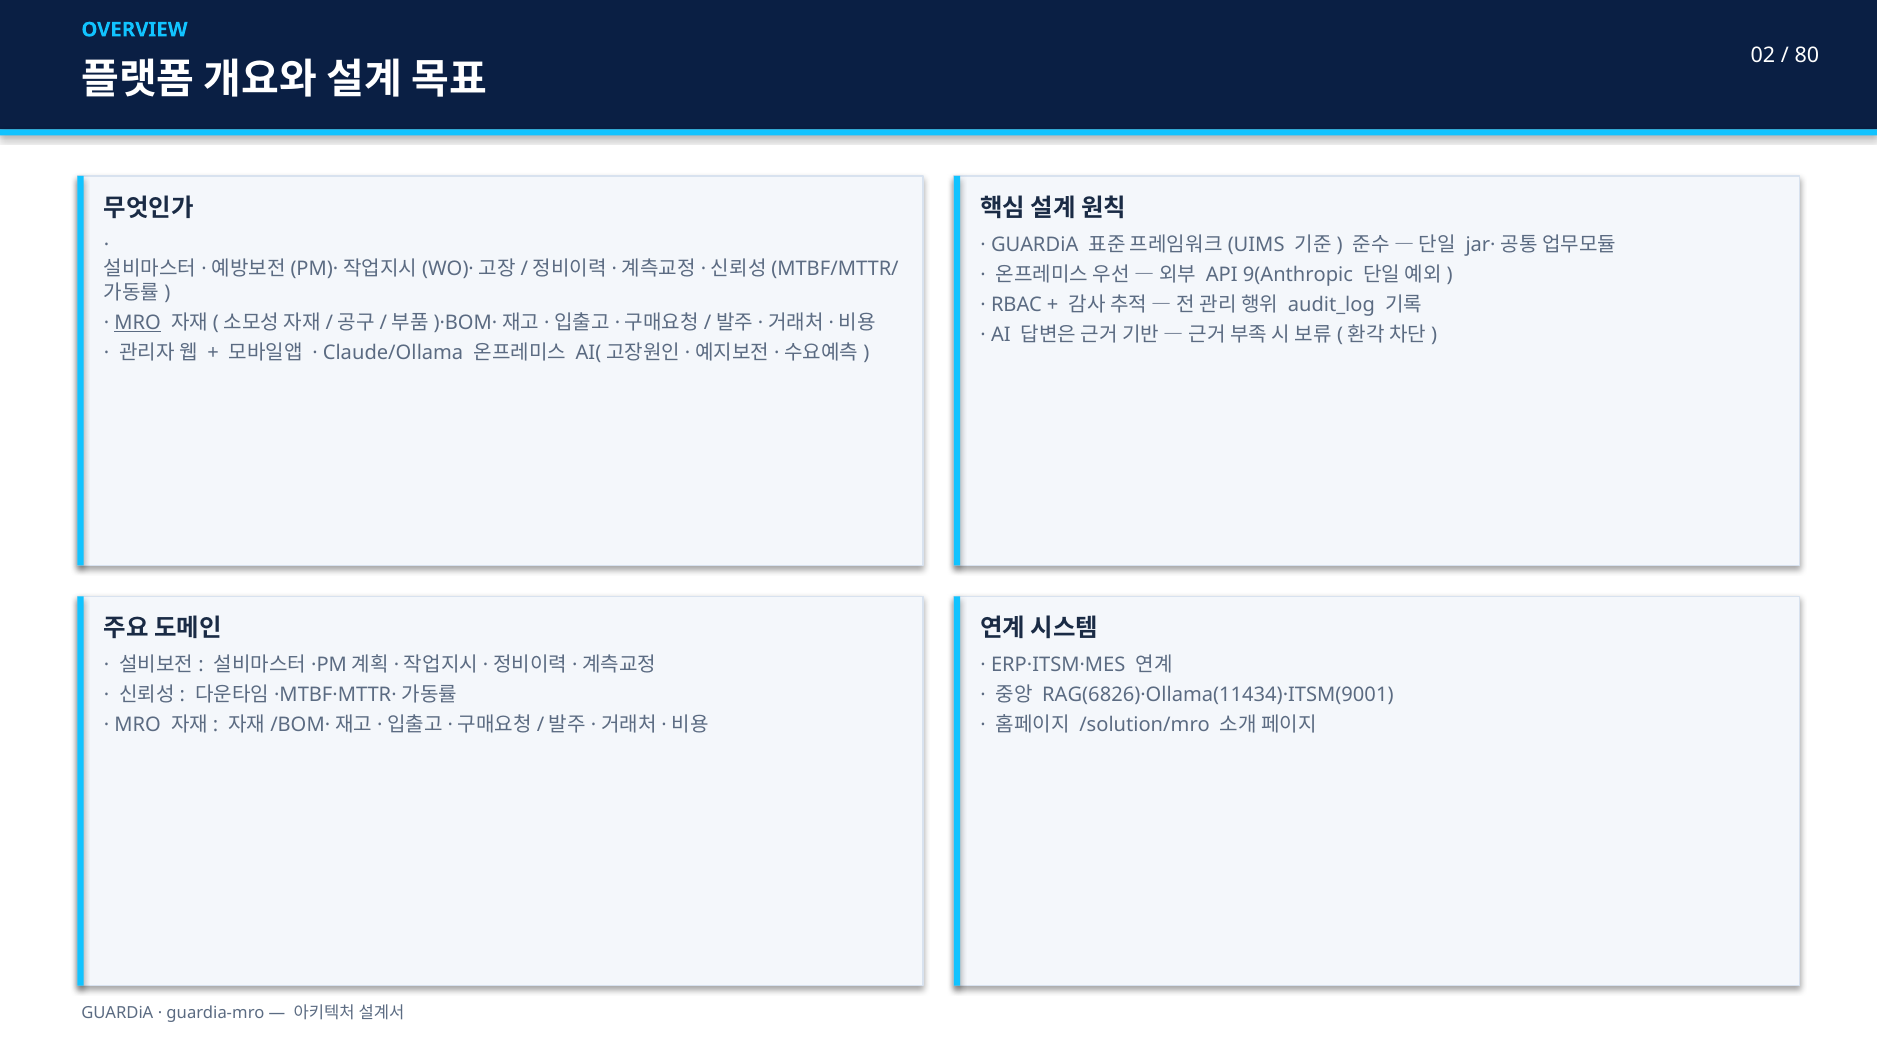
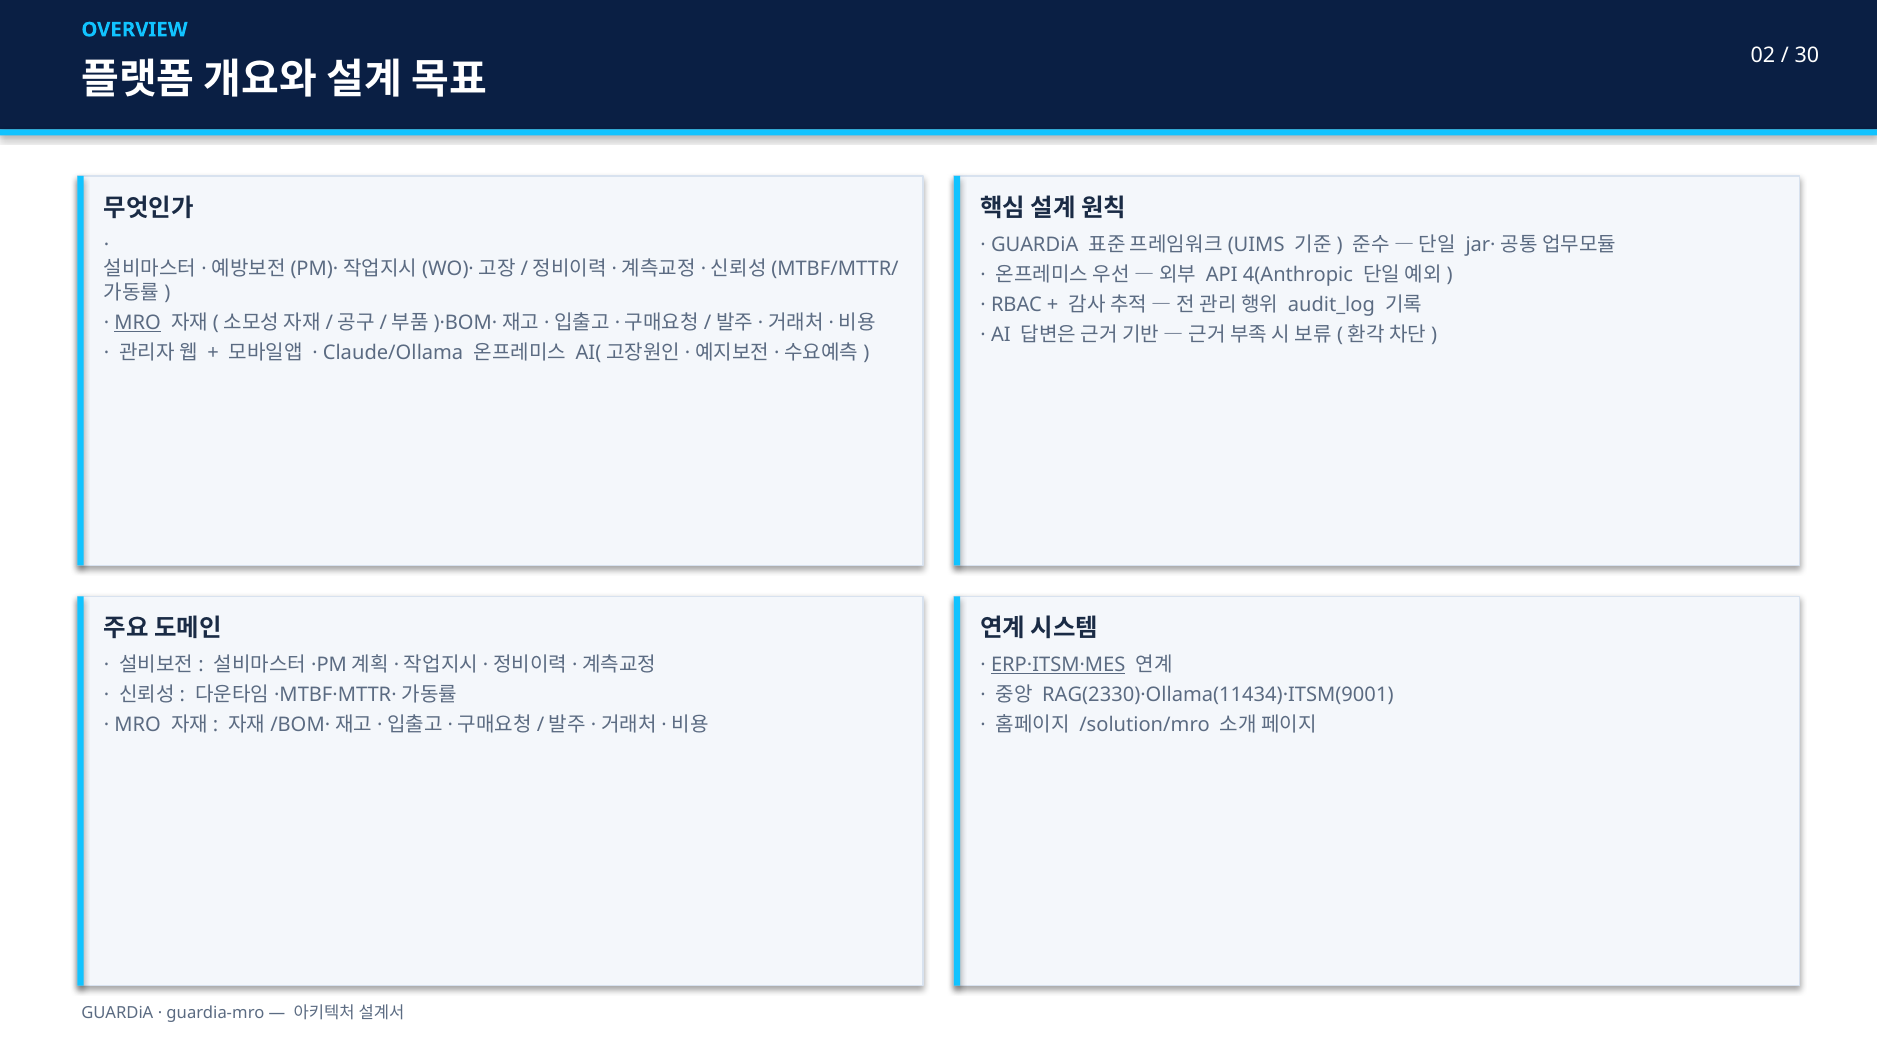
80: 80 -> 30
9(Anthropic: 9(Anthropic -> 4(Anthropic
ERP·ITSM·MES underline: none -> present
RAG(6826)·Ollama(11434)·ITSM(9001: RAG(6826)·Ollama(11434)·ITSM(9001 -> RAG(2330)·Ollama(11434)·ITSM(9001
